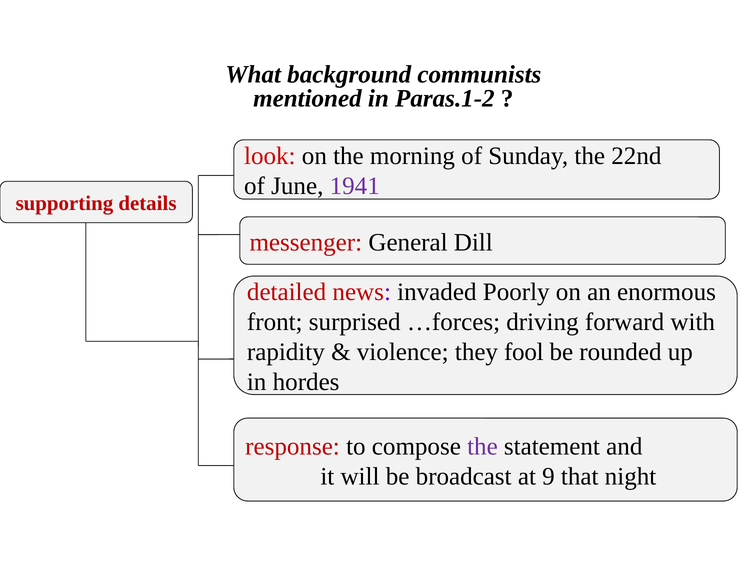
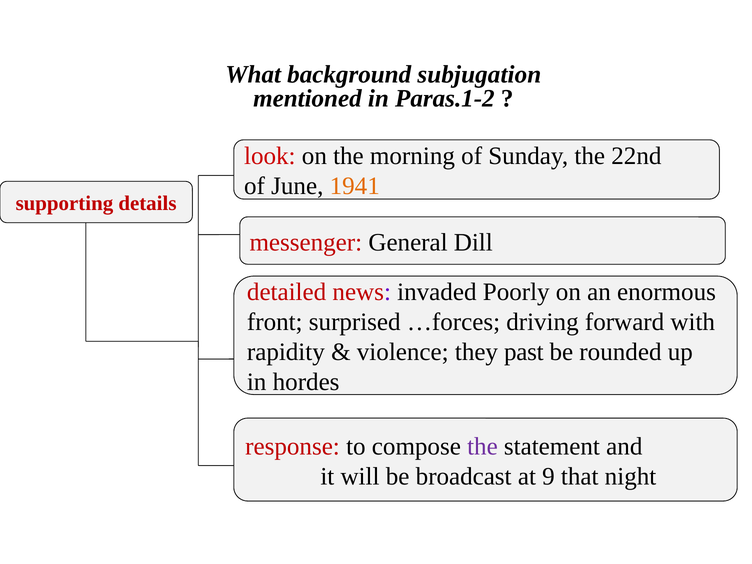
communists: communists -> subjugation
1941 colour: purple -> orange
fool: fool -> past
